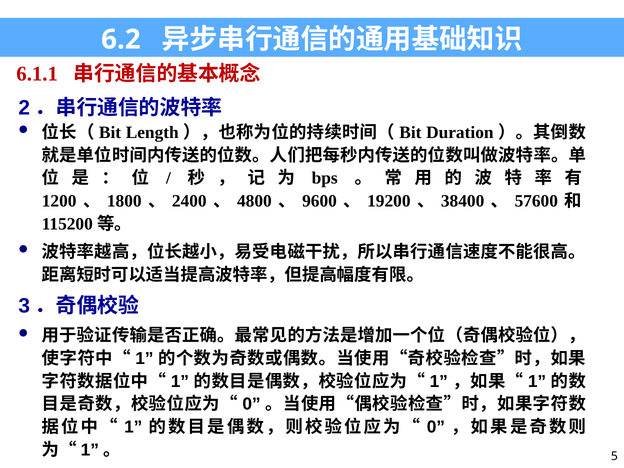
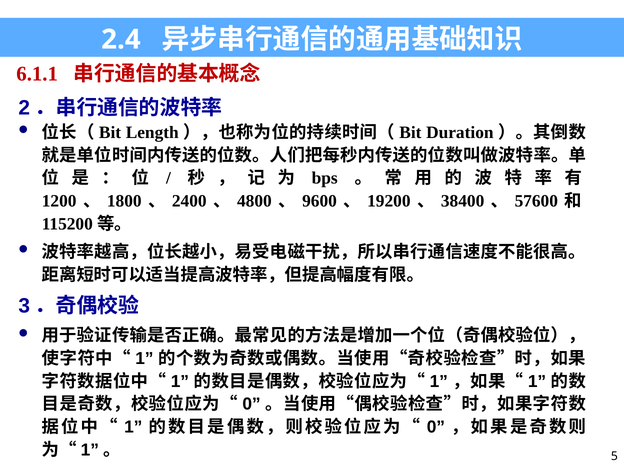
6.2: 6.2 -> 2.4
